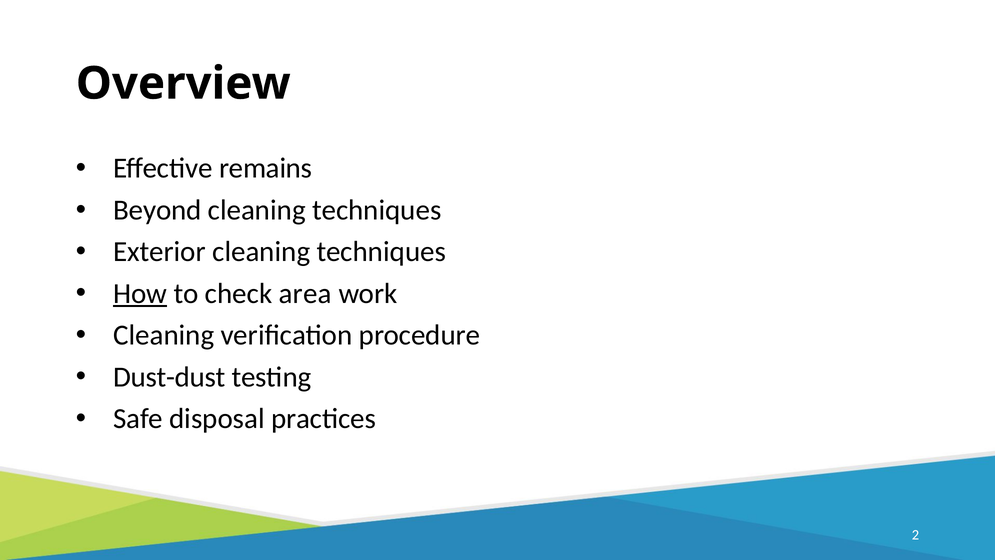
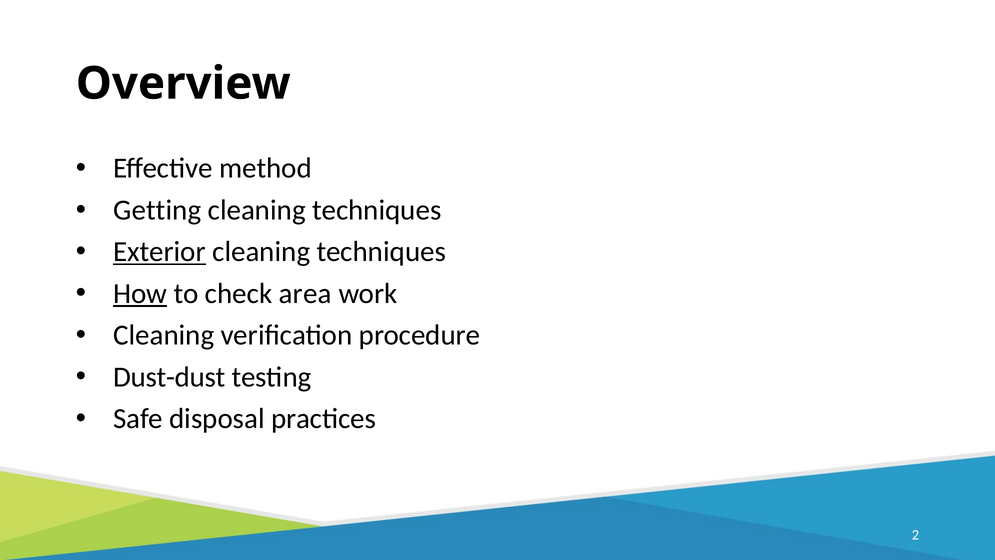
remains: remains -> method
Beyond: Beyond -> Getting
Exterior underline: none -> present
